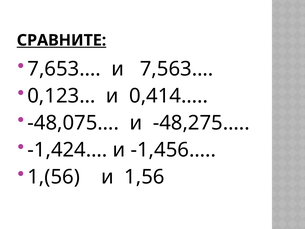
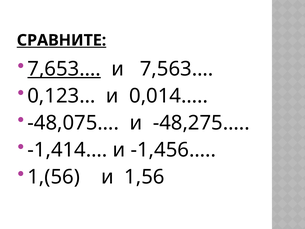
7,653… underline: none -> present
0,414…: 0,414… -> 0,014…
-1,424…: -1,424… -> -1,414…
